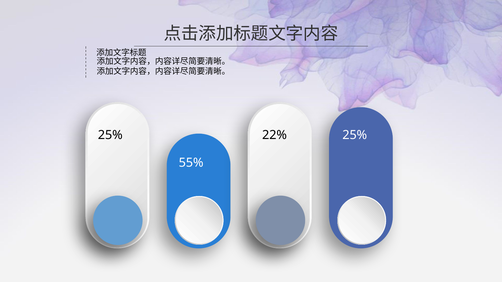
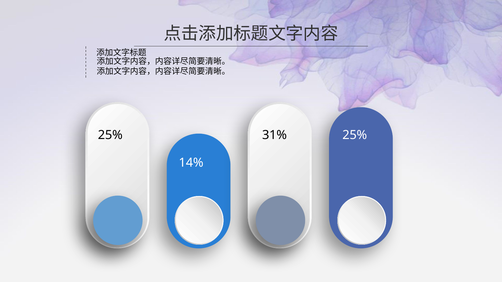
22%: 22% -> 31%
55%: 55% -> 14%
